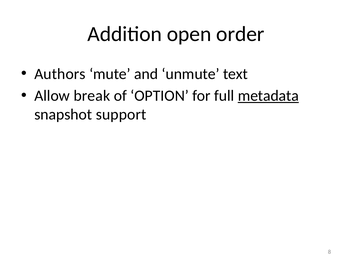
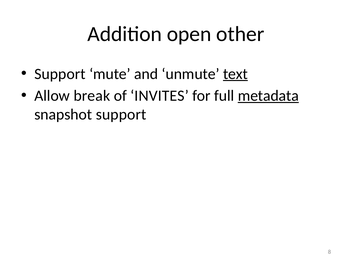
order: order -> other
Authors at (60, 74): Authors -> Support
text underline: none -> present
OPTION: OPTION -> INVITES
